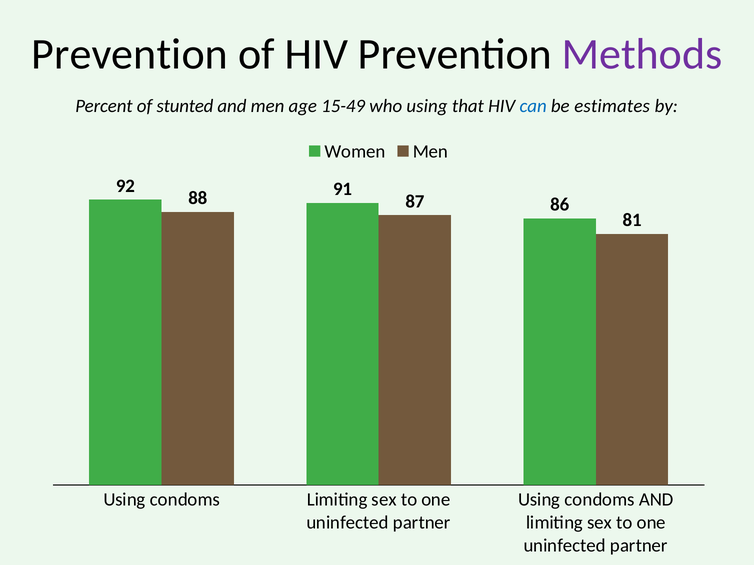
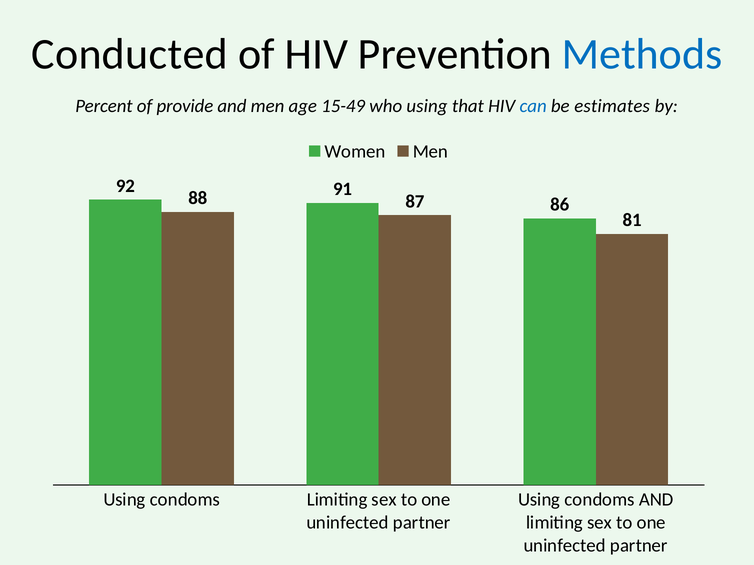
Prevention at (130, 54): Prevention -> Conducted
Methods colour: purple -> blue
stunted: stunted -> provide
